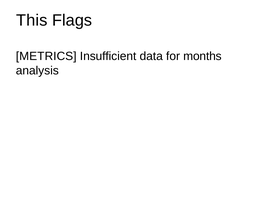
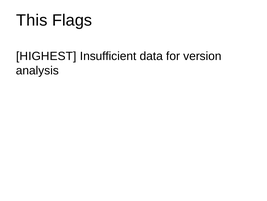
METRICS: METRICS -> HIGHEST
months: months -> version
